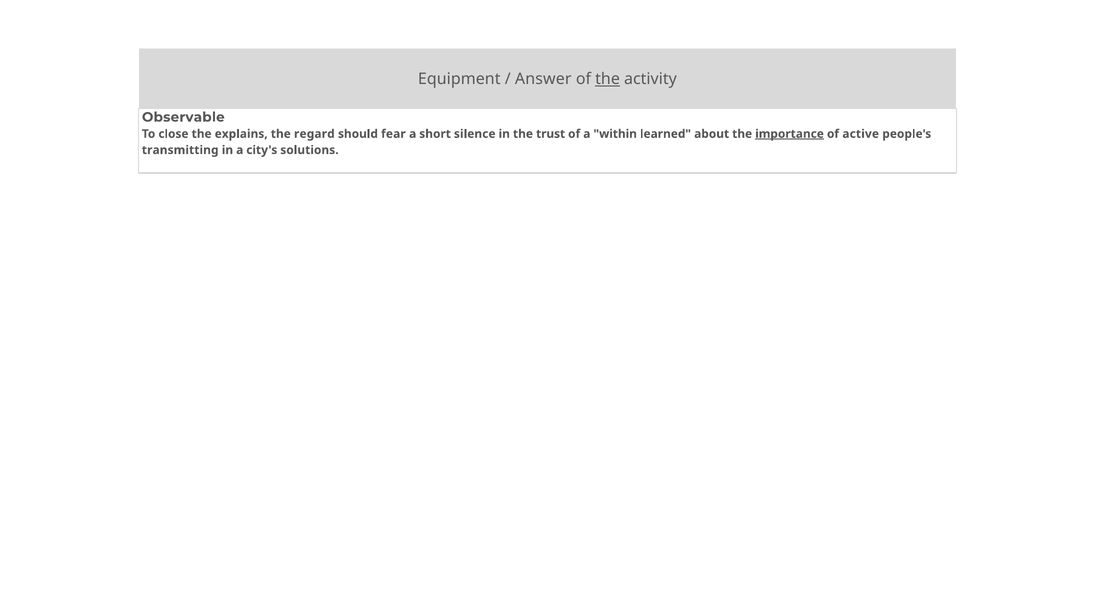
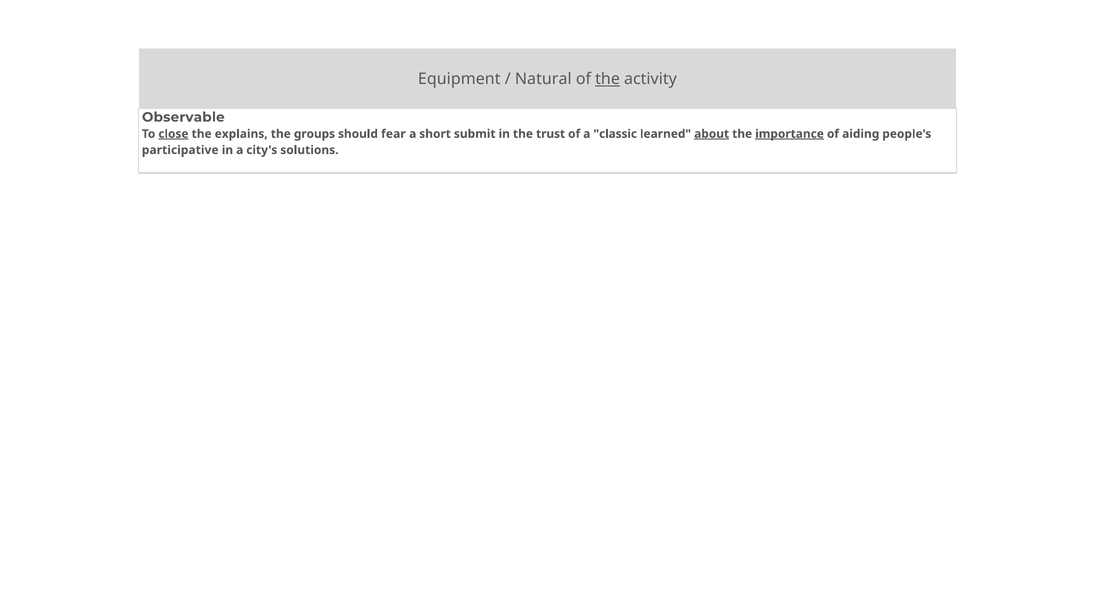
Answer: Answer -> Natural
close underline: none -> present
regard: regard -> groups
silence: silence -> submit
within: within -> classic
about underline: none -> present
active: active -> aiding
transmitting: transmitting -> participative
